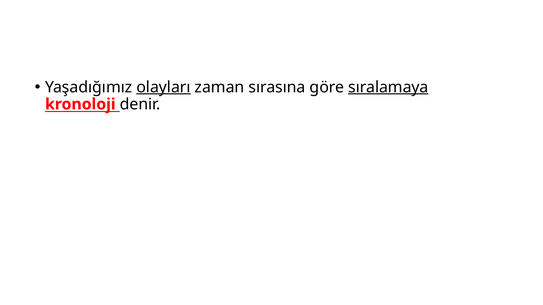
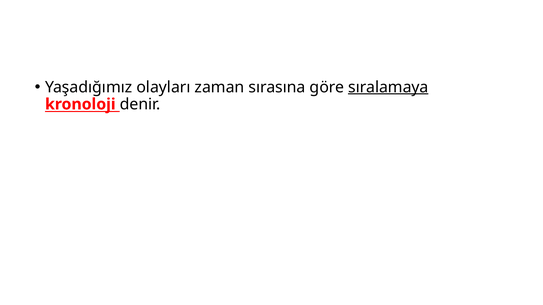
olayları underline: present -> none
